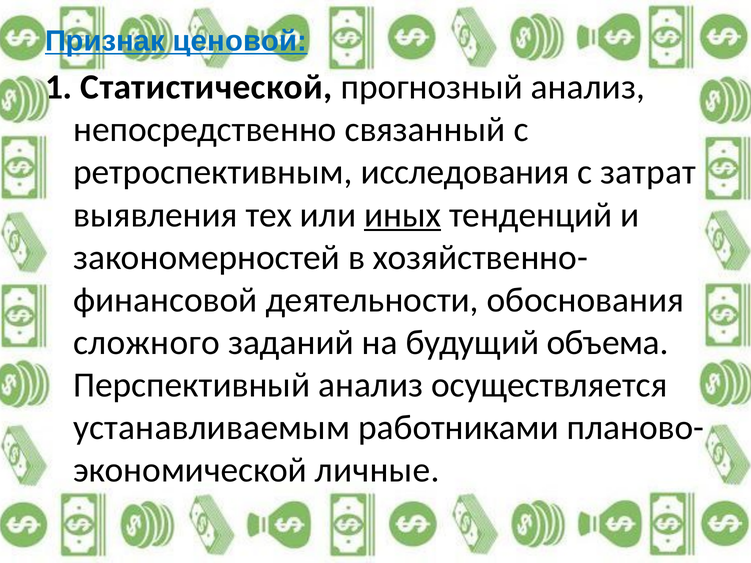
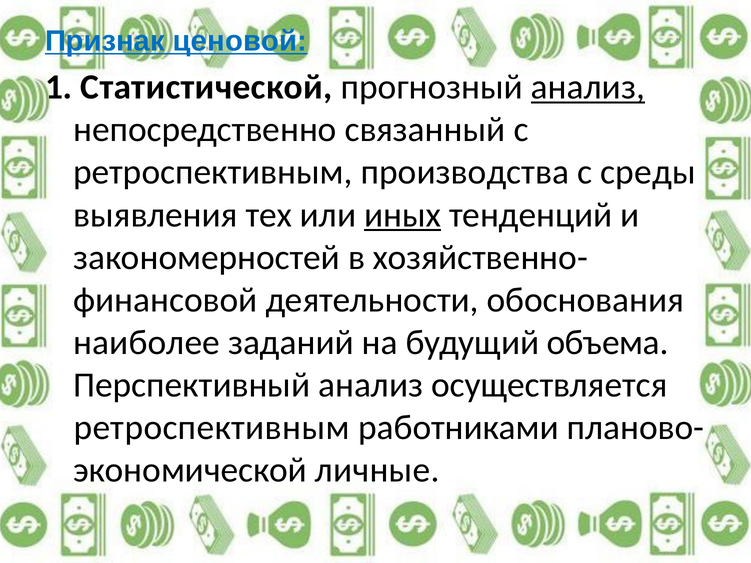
анализ at (588, 87) underline: none -> present
исследования: исследования -> производства
затрат: затрат -> среды
сложного: сложного -> наиболее
устанавливаемым at (212, 428): устанавливаемым -> ретроспективным
